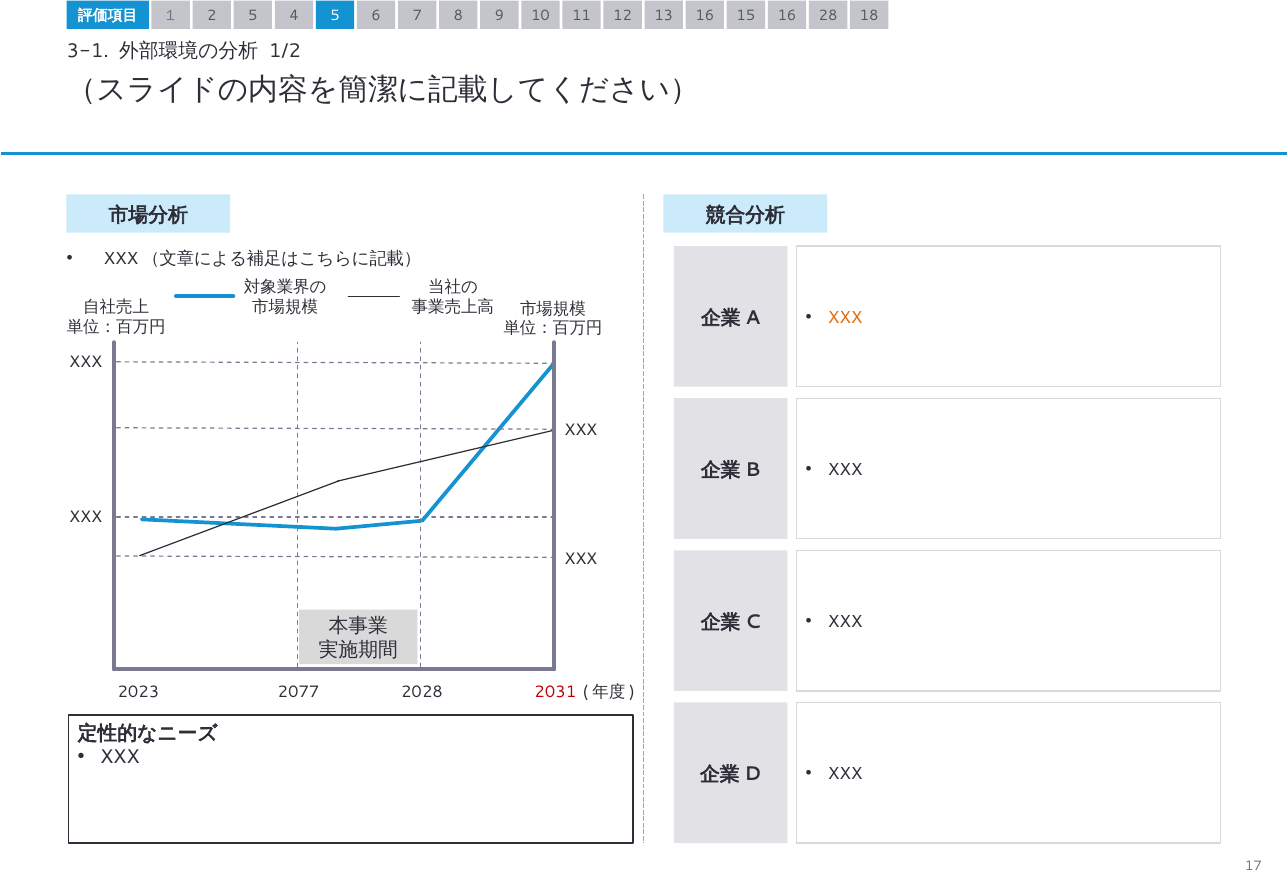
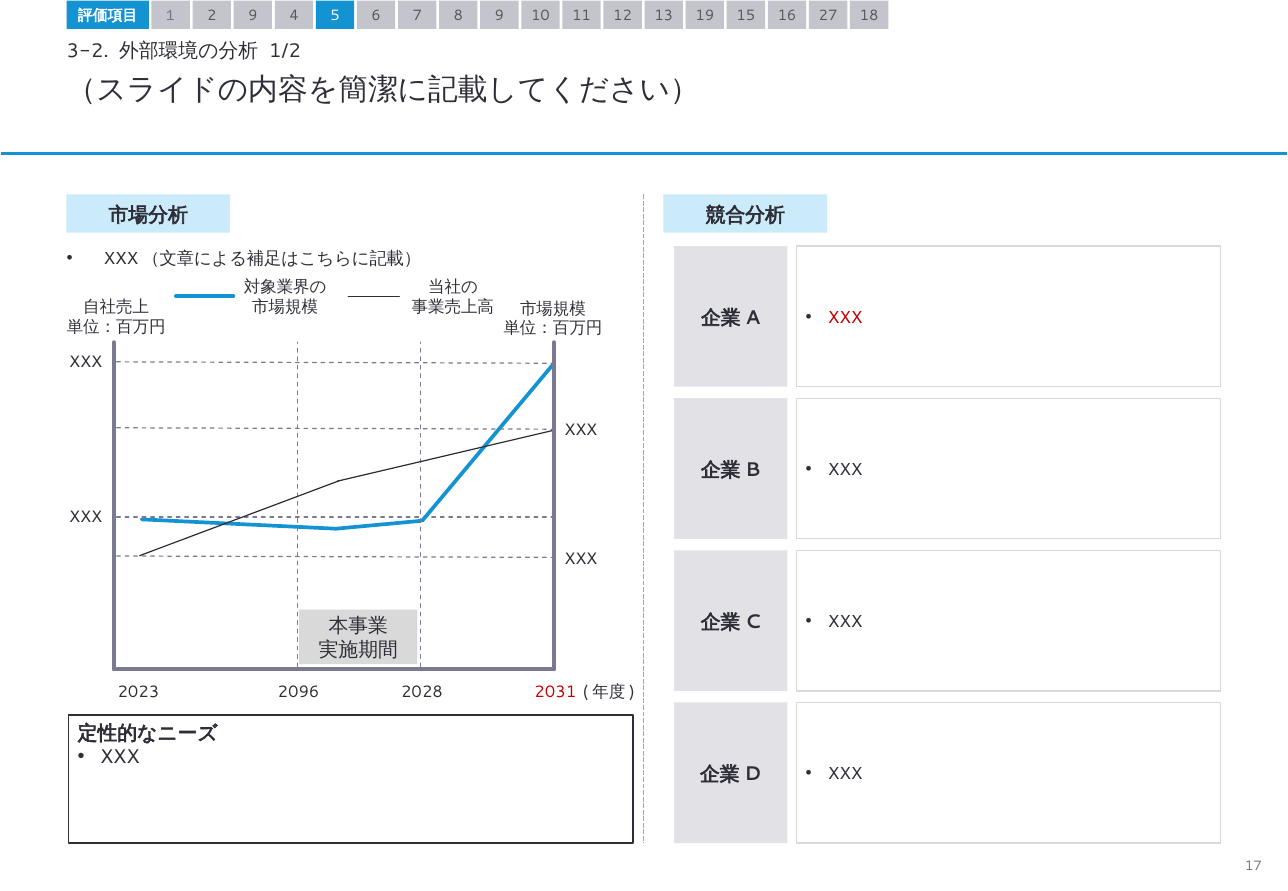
2 5: 5 -> 9
13 16: 16 -> 19
28: 28 -> 27
3-1: 3-1 -> 3-2
XXX at (845, 318) colour: orange -> red
2077: 2077 -> 2096
